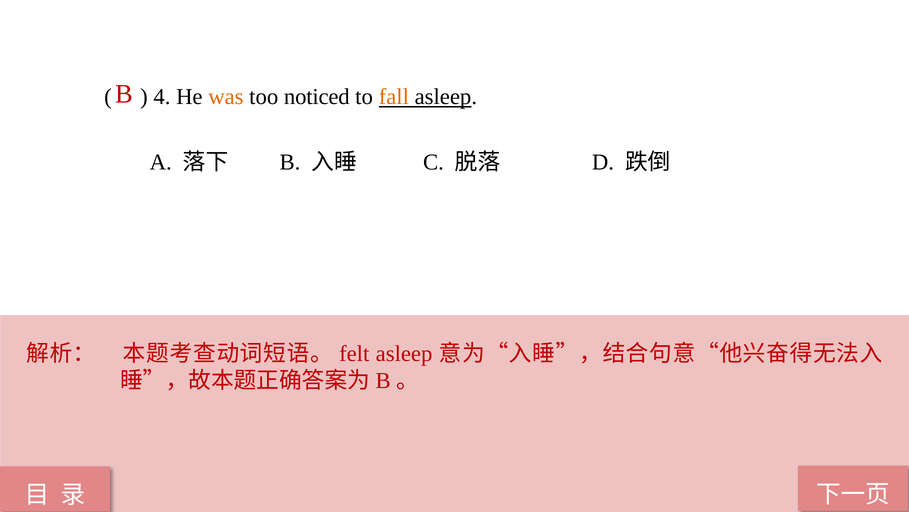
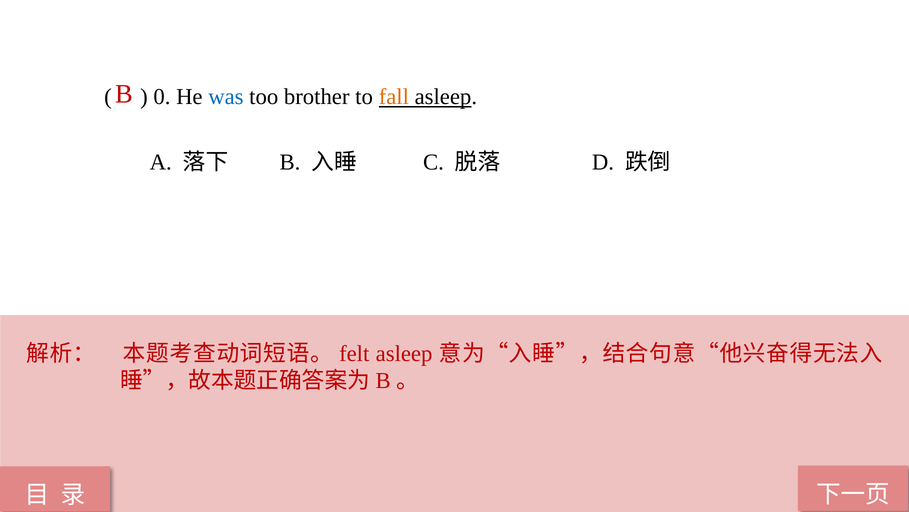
4: 4 -> 0
was colour: orange -> blue
noticed: noticed -> brother
